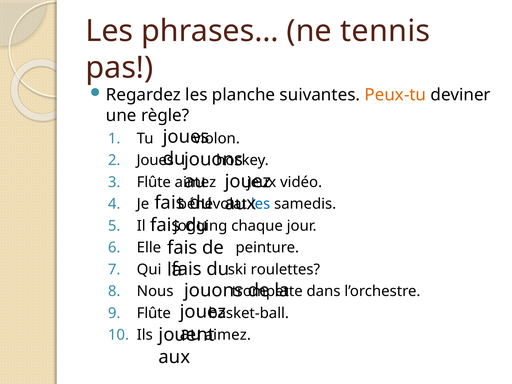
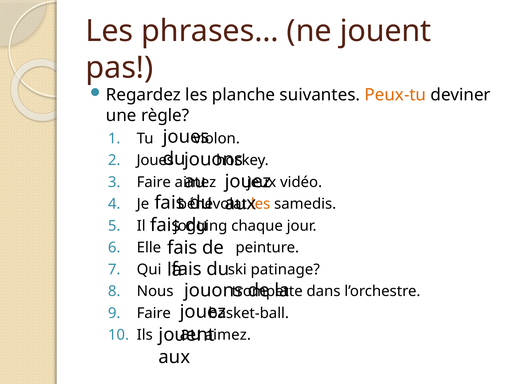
ne tennis: tennis -> jouent
Flûte at (154, 182): Flûte -> Faire
les at (261, 204) colour: blue -> orange
roulettes: roulettes -> patinage
Flûte at (154, 313): Flûte -> Faire
